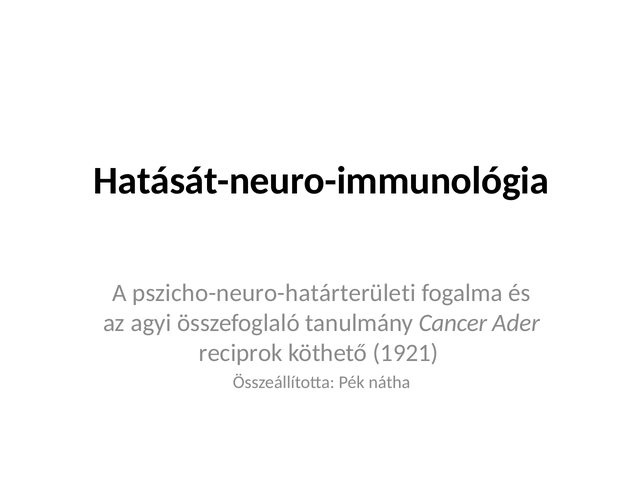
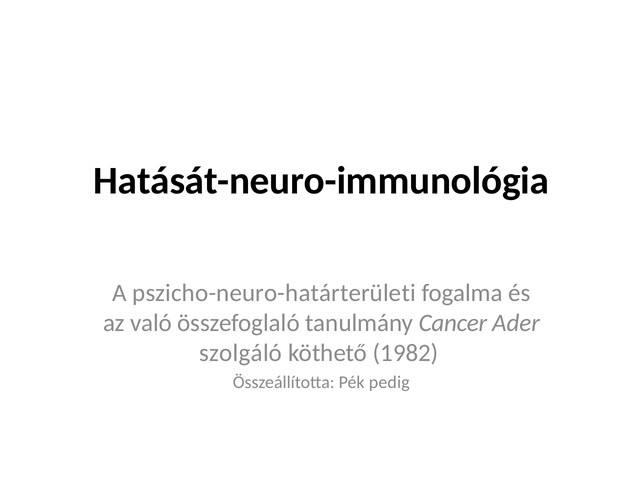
agyi: agyi -> való
reciprok: reciprok -> szolgáló
1921: 1921 -> 1982
nátha: nátha -> pedig
